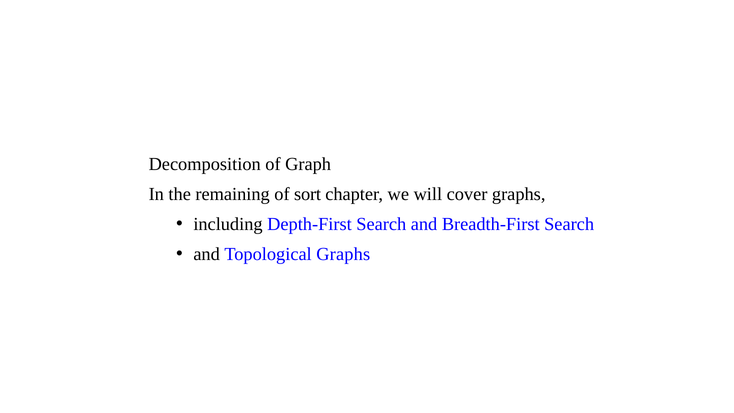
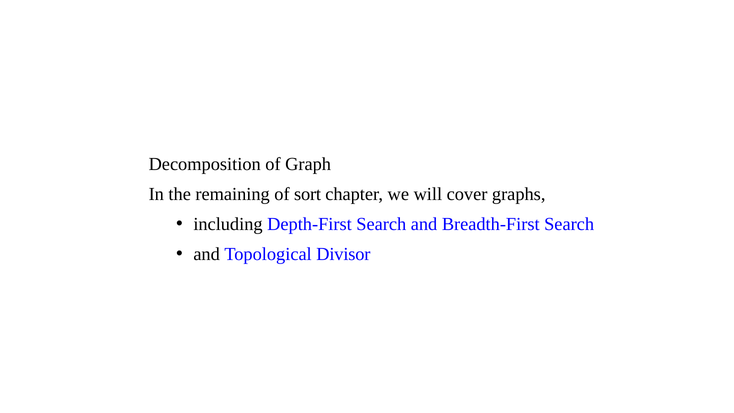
Topological Graphs: Graphs -> Divisor
